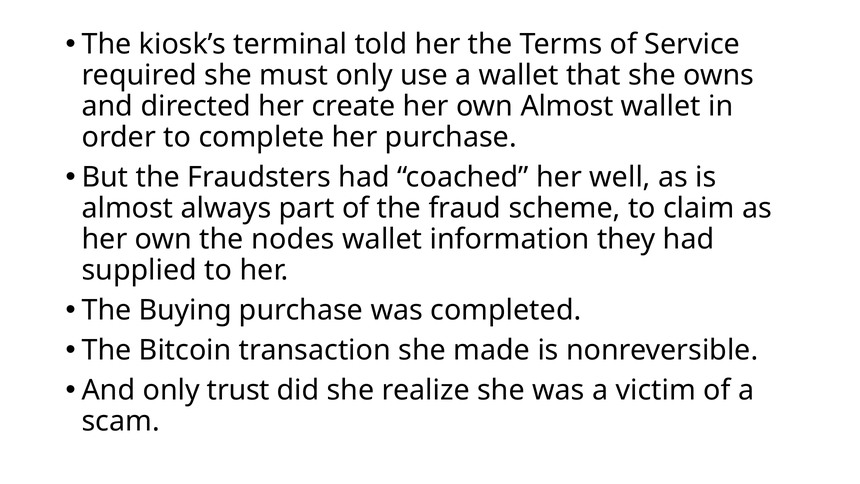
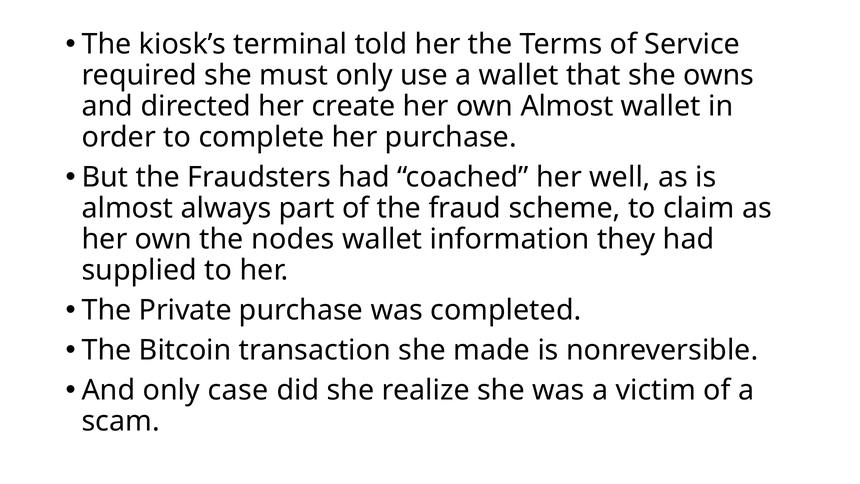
Buying: Buying -> Private
trust: trust -> case
